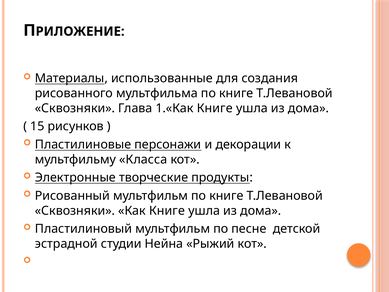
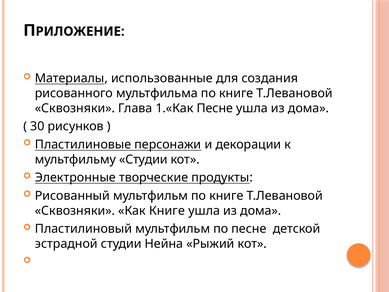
1.«Как Книге: Книге -> Песне
15: 15 -> 30
мультфильму Класса: Класса -> Студии
